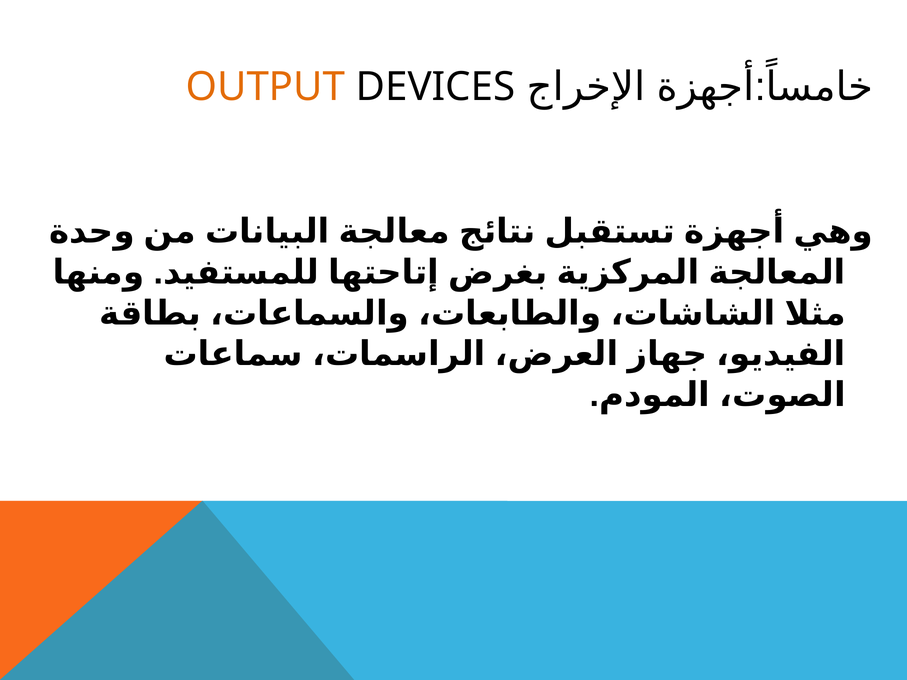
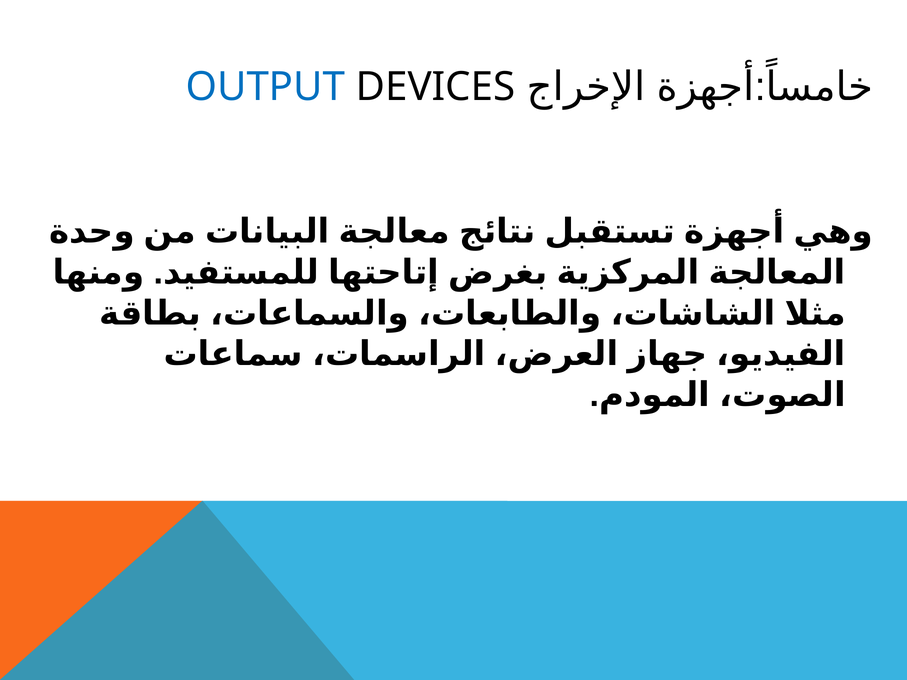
OUTPUT colour: orange -> blue
